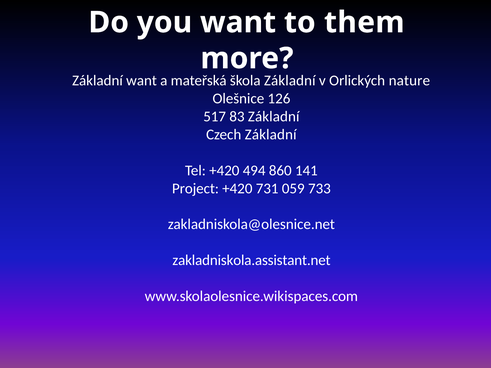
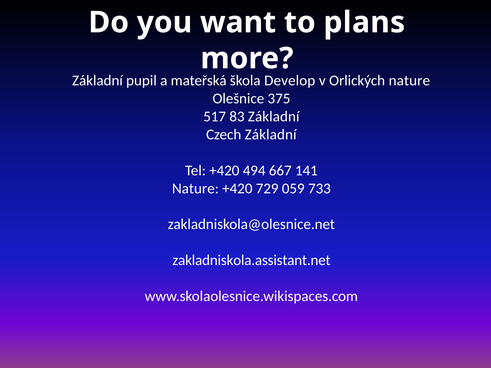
them: them -> plans
Základní want: want -> pupil
Základní at (290, 81): Základní -> Develop
126: 126 -> 375
860: 860 -> 667
Project at (195, 189): Project -> Nature
731: 731 -> 729
